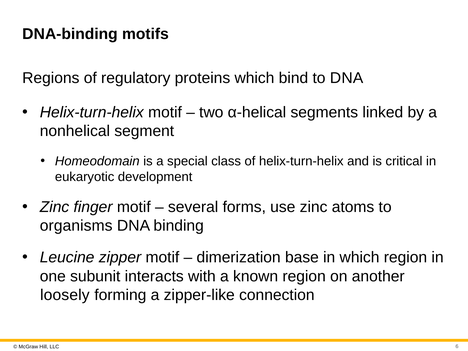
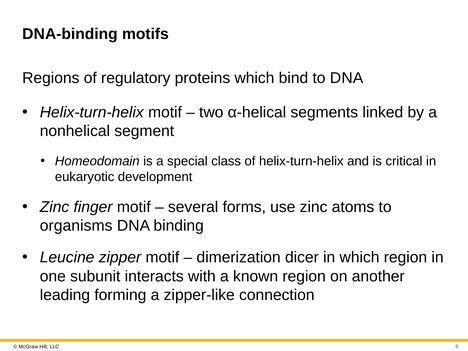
base: base -> dicer
loosely: loosely -> leading
